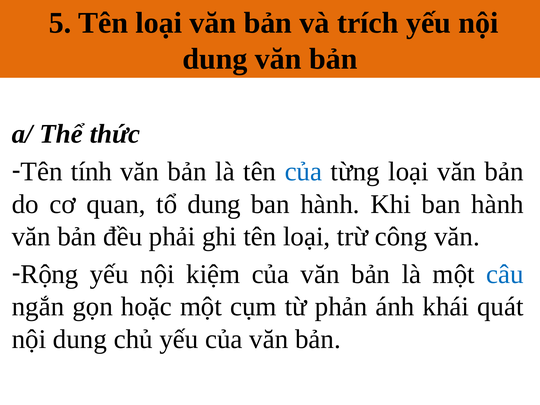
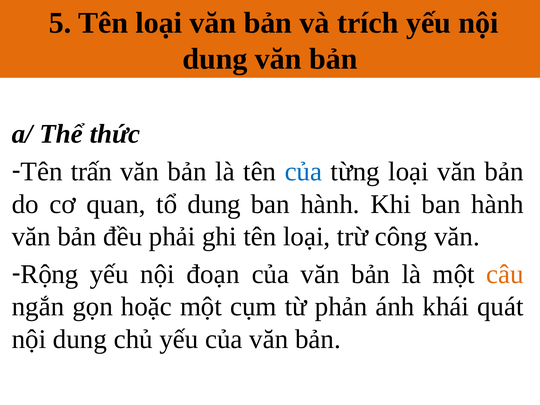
tính: tính -> trấn
kiệm: kiệm -> đoạn
câu colour: blue -> orange
